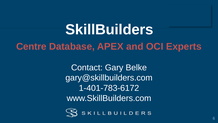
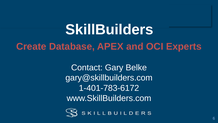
Centre: Centre -> Create
